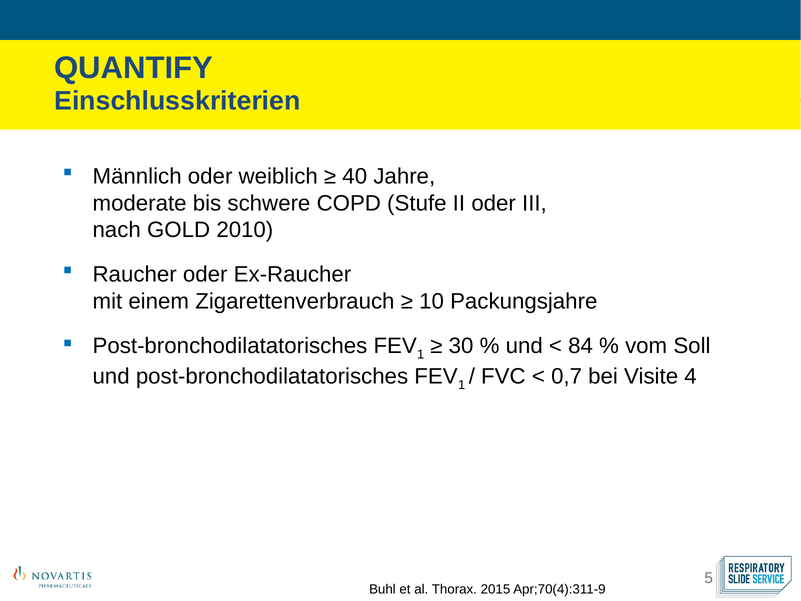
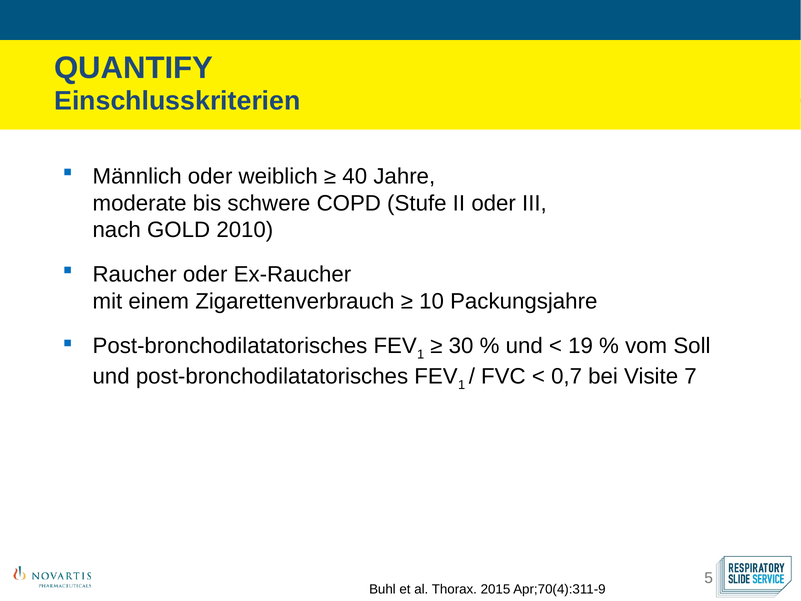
84: 84 -> 19
4: 4 -> 7
